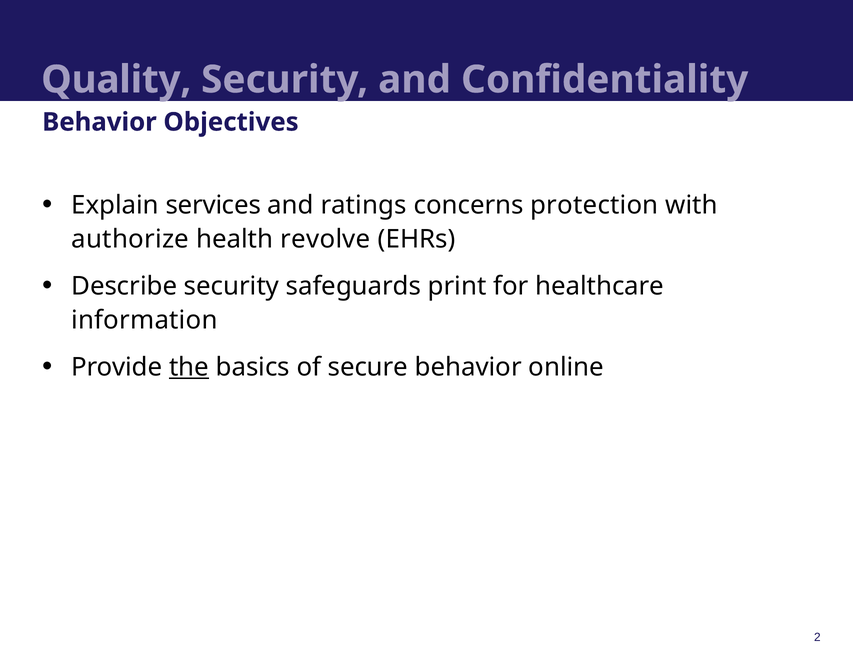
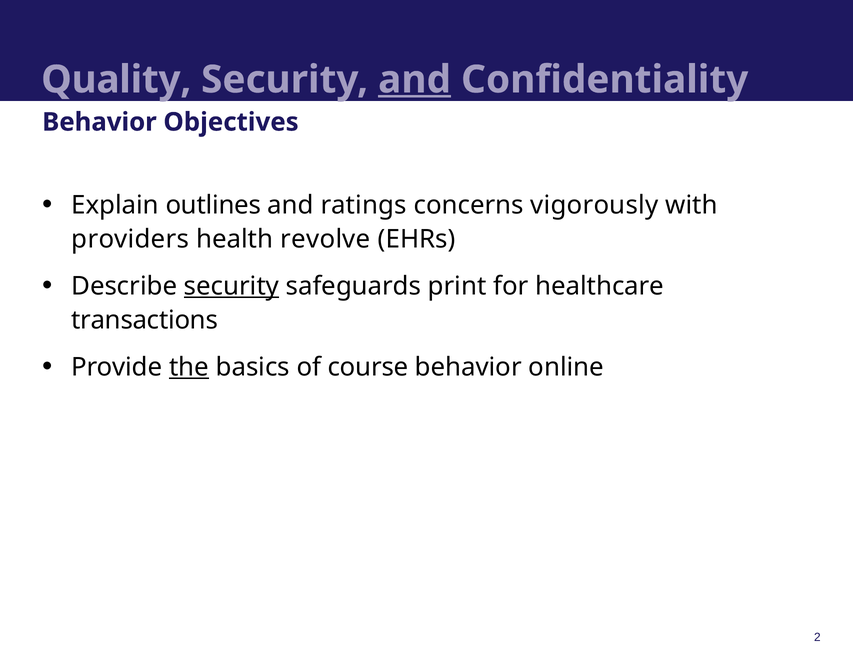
and at (415, 80) underline: none -> present
services: services -> outlines
protection: protection -> vigorously
authorize: authorize -> providers
security at (232, 286) underline: none -> present
information: information -> transactions
secure: secure -> course
